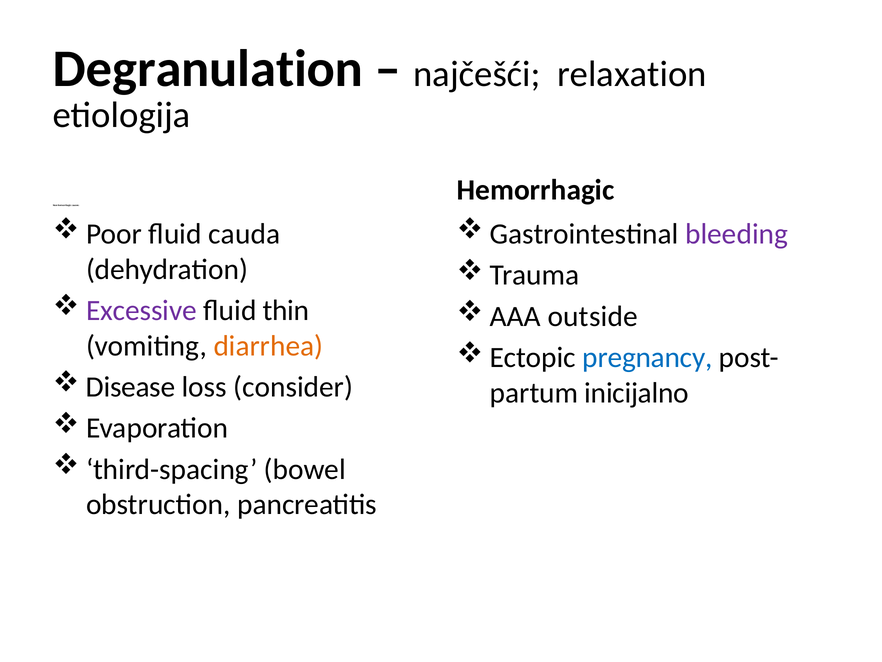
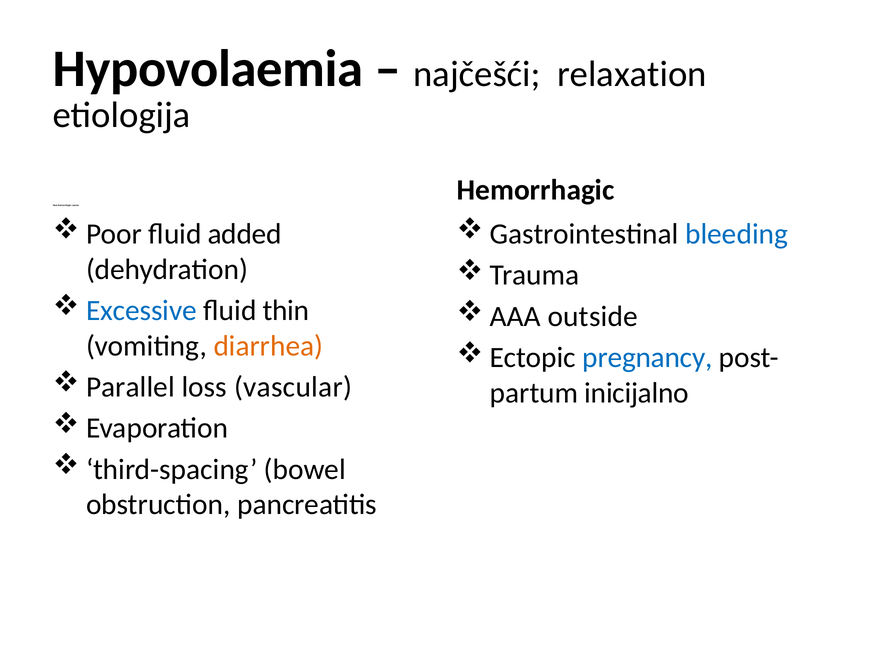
Degranulation: Degranulation -> Hypovolaemia
cauda: cauda -> added
bleeding colour: purple -> blue
Excessive colour: purple -> blue
Disease: Disease -> Parallel
consider: consider -> vascular
